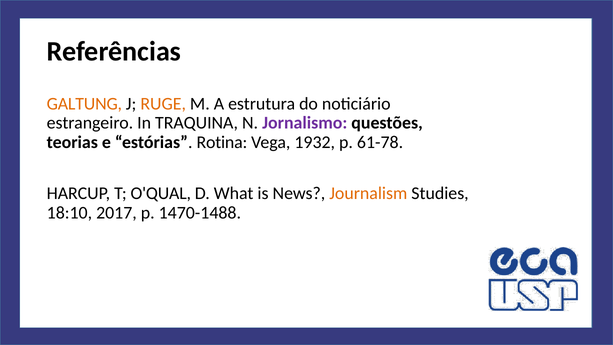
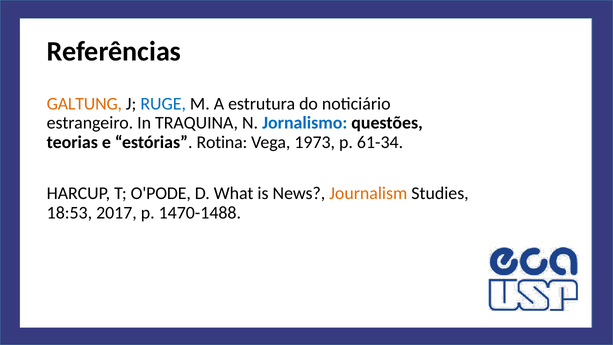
RUGE colour: orange -> blue
Jornalismo colour: purple -> blue
1932: 1932 -> 1973
61-78: 61-78 -> 61-34
O'QUAL: O'QUAL -> O'PODE
18:10: 18:10 -> 18:53
